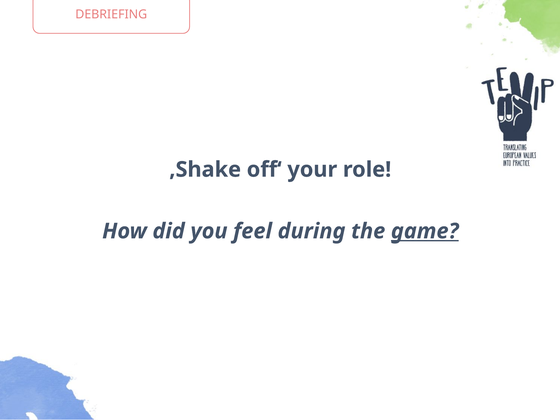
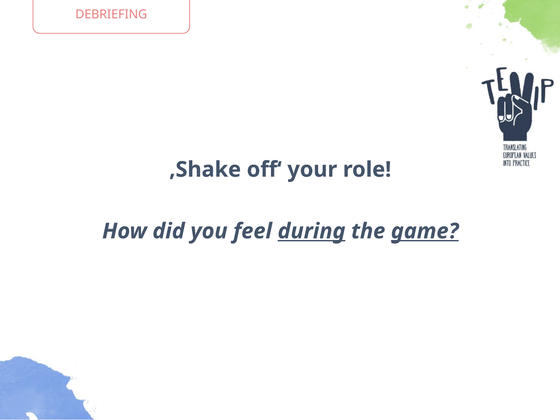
during underline: none -> present
